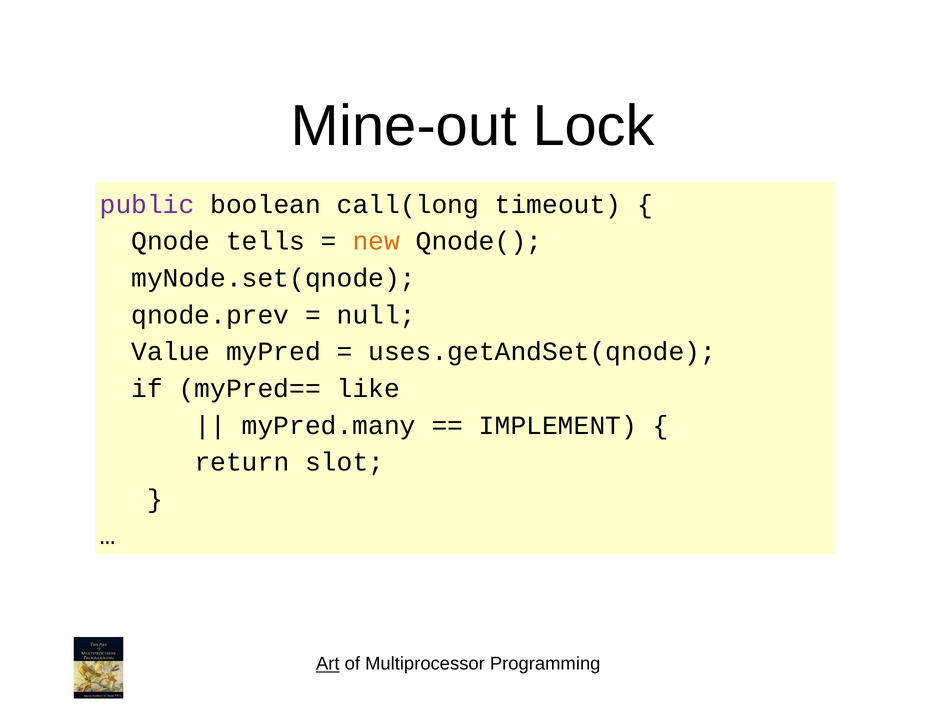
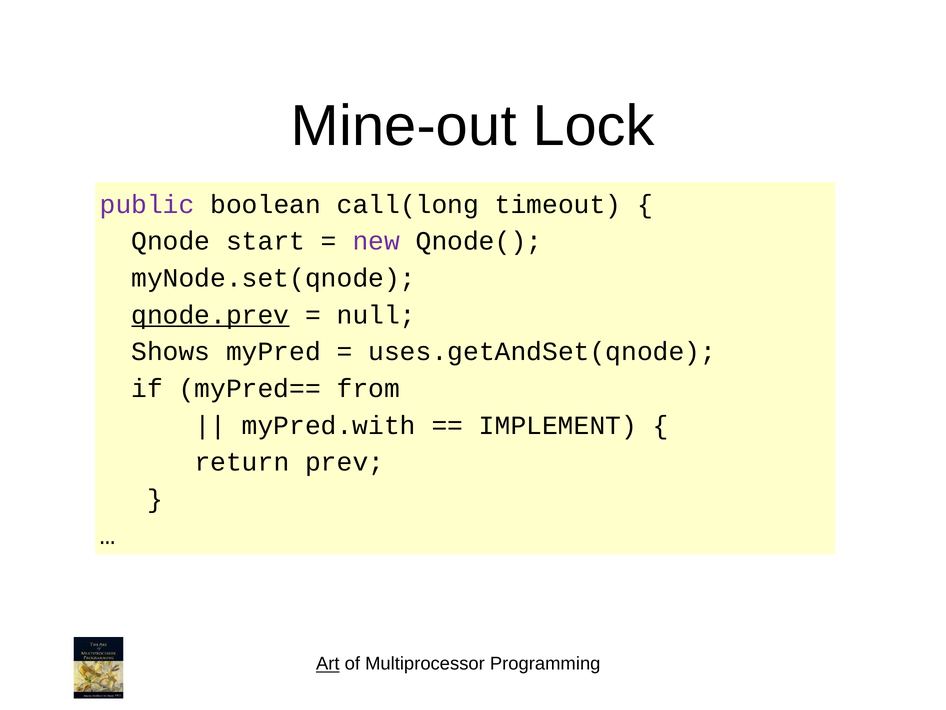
tells: tells -> start
new colour: orange -> purple
qnode.prev underline: none -> present
Value: Value -> Shows
like: like -> from
myPred.many: myPred.many -> myPred.with
slot: slot -> prev
